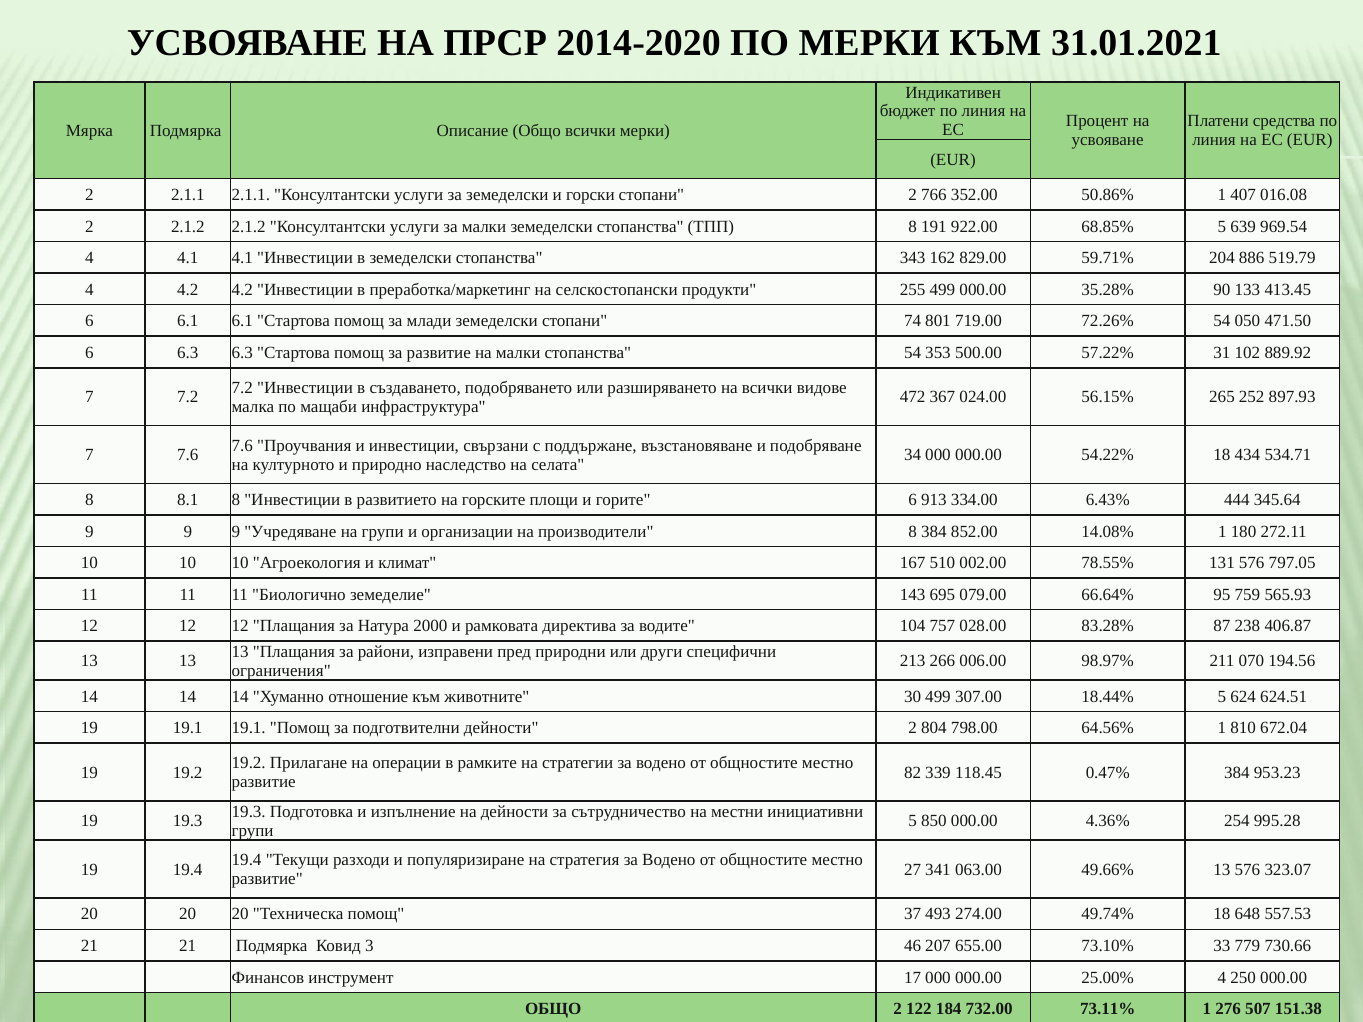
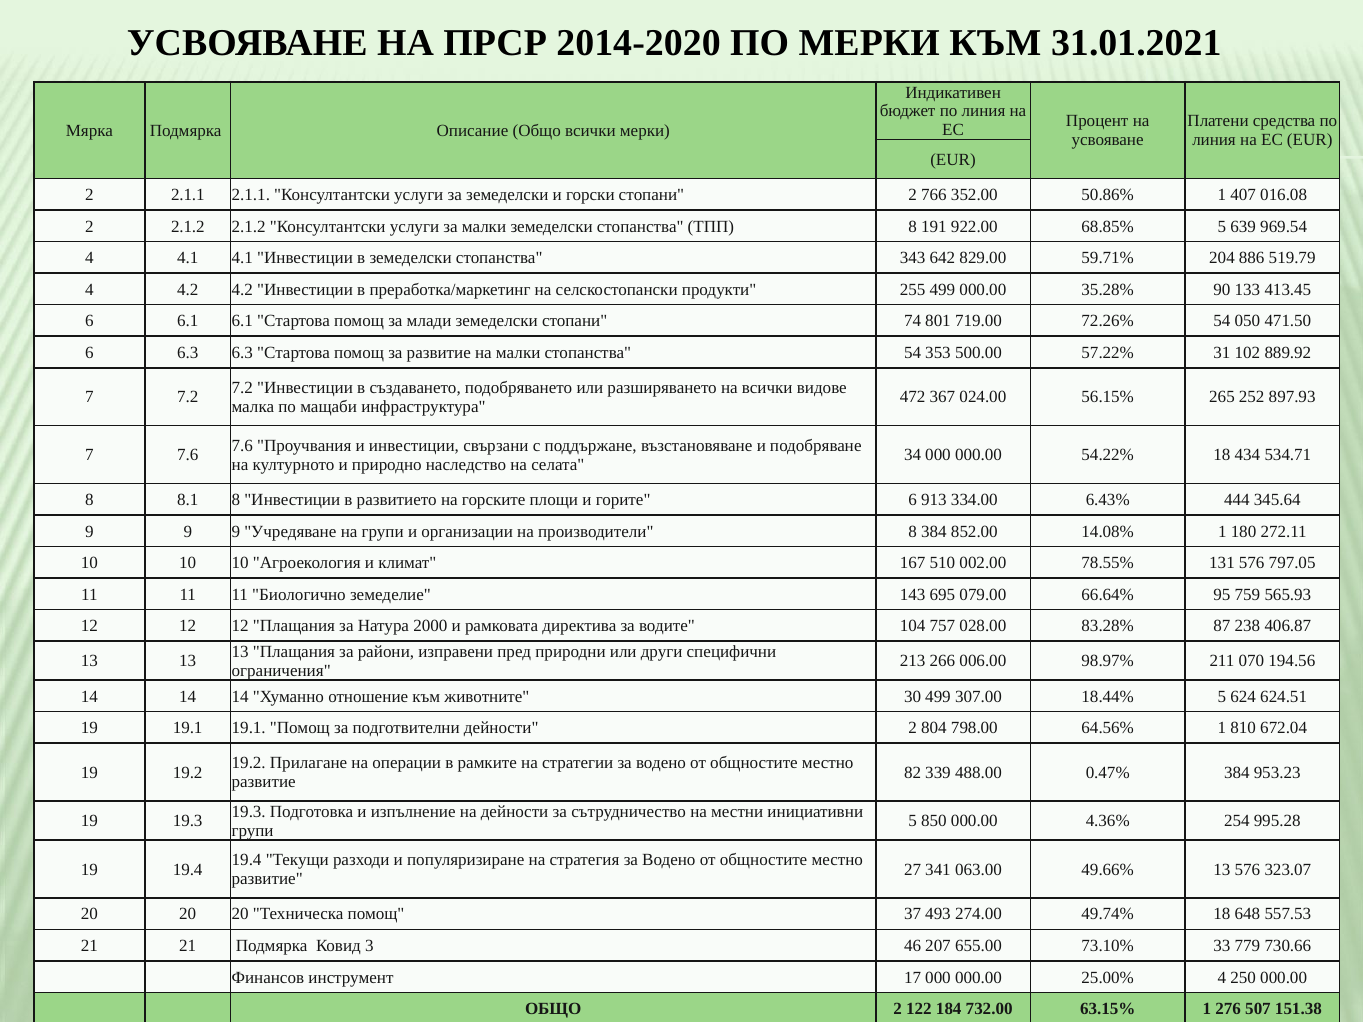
162: 162 -> 642
118.45: 118.45 -> 488.00
73.11%: 73.11% -> 63.15%
